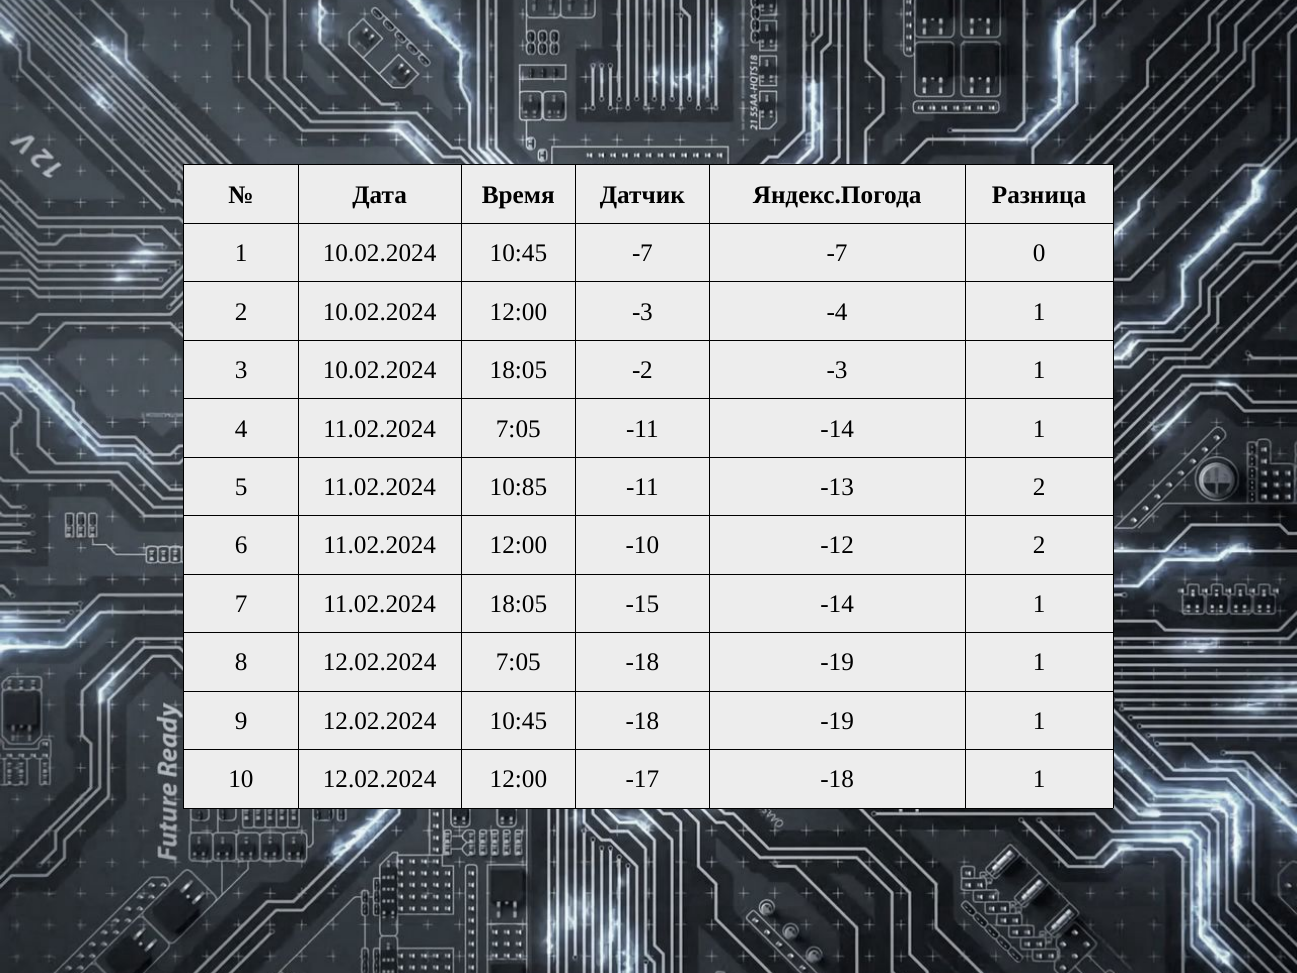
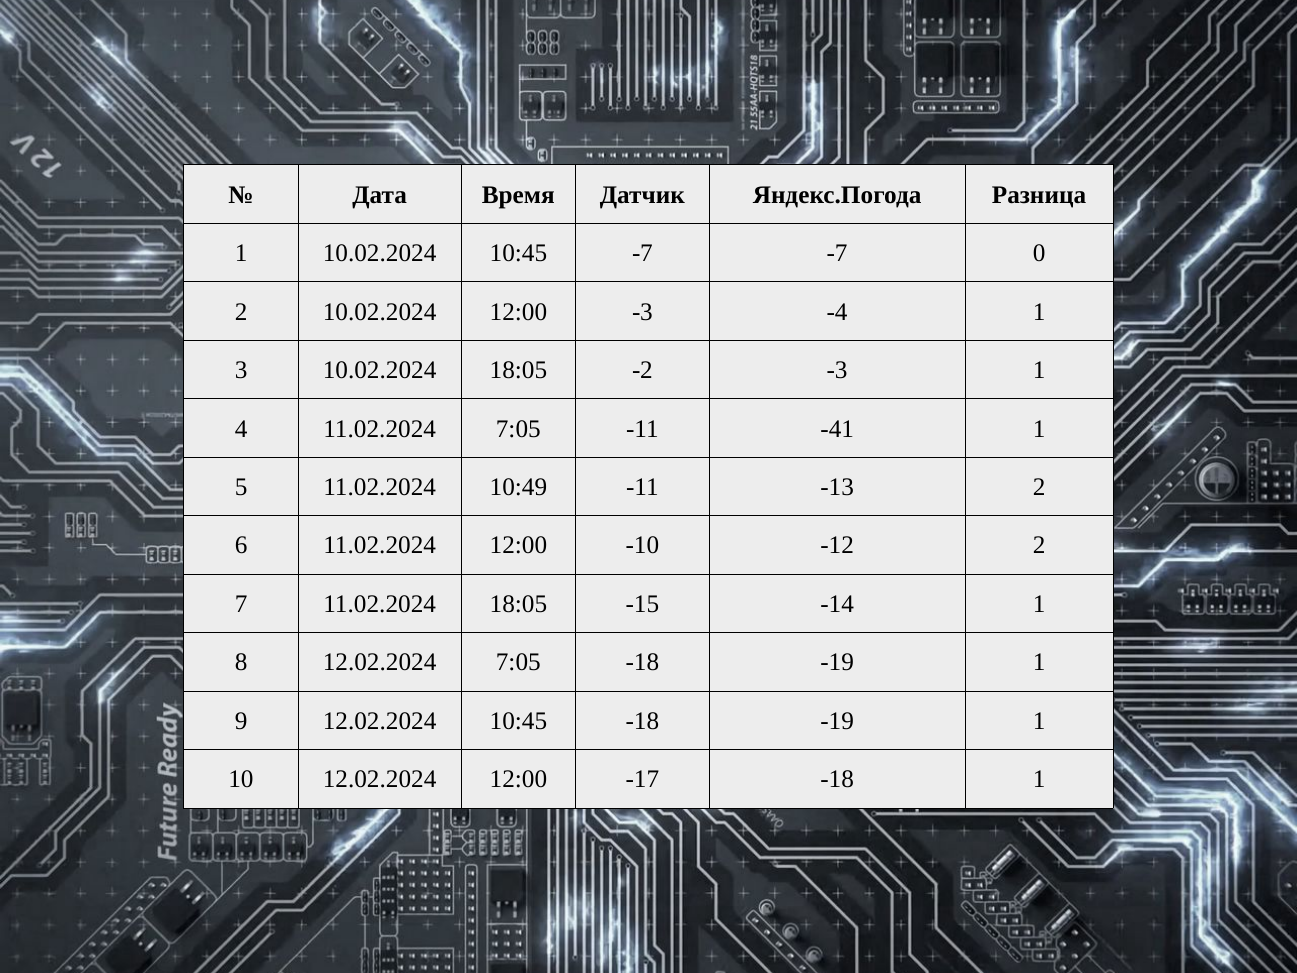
-11 -14: -14 -> -41
10:85: 10:85 -> 10:49
